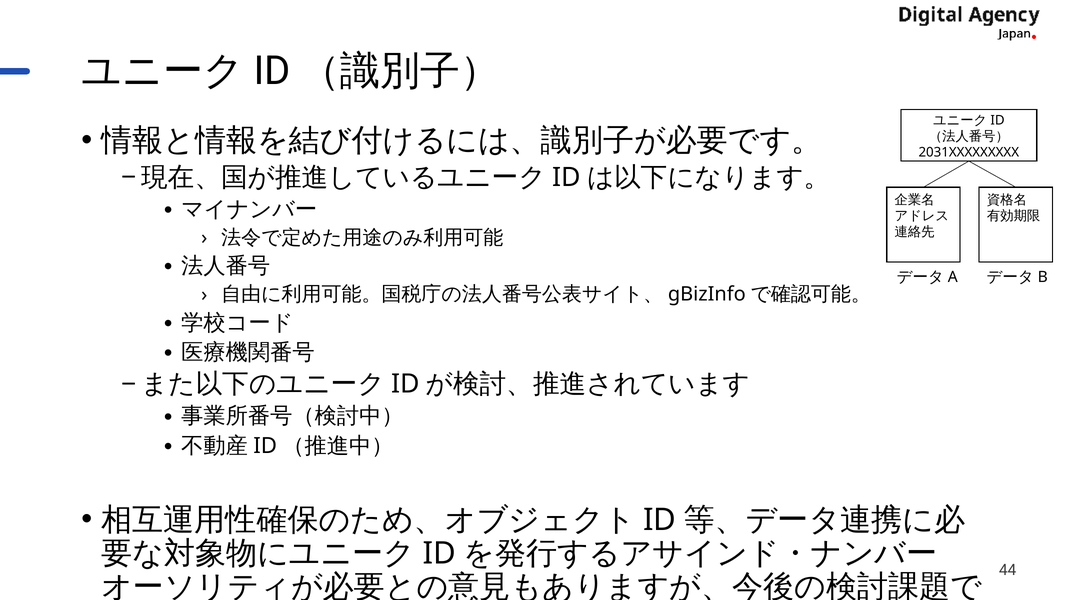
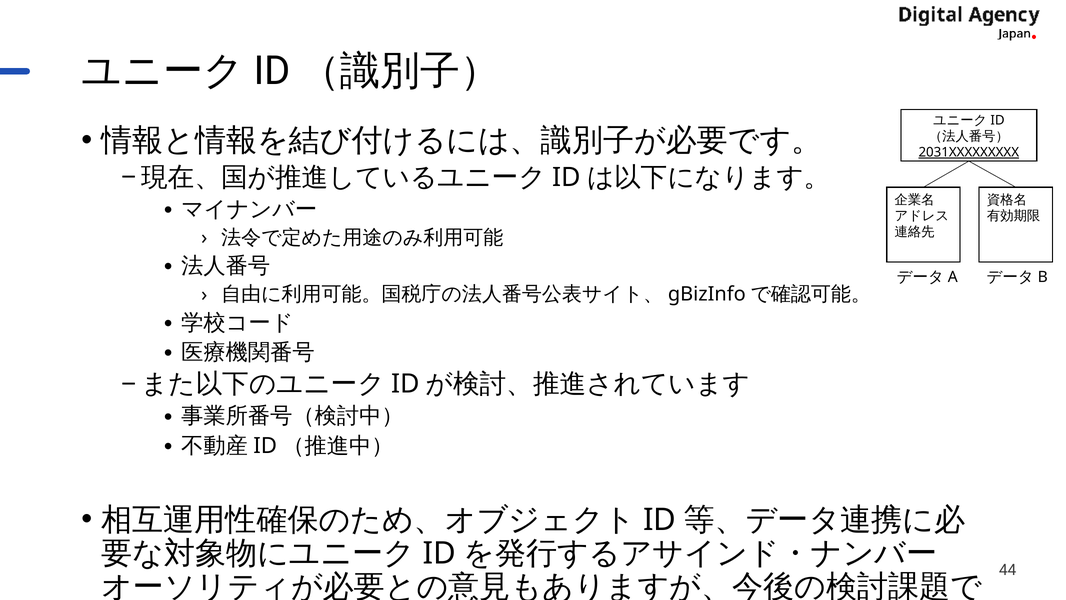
2031XXXXXXXXX underline: none -> present
